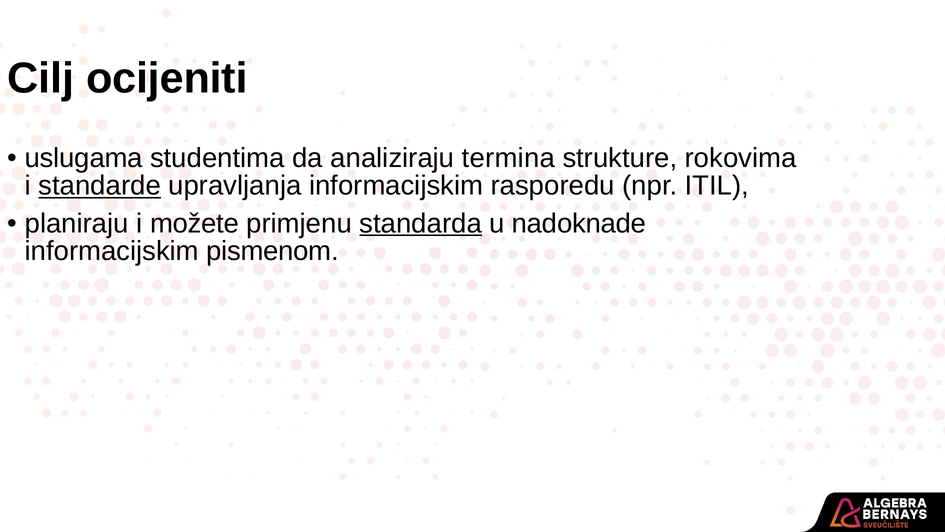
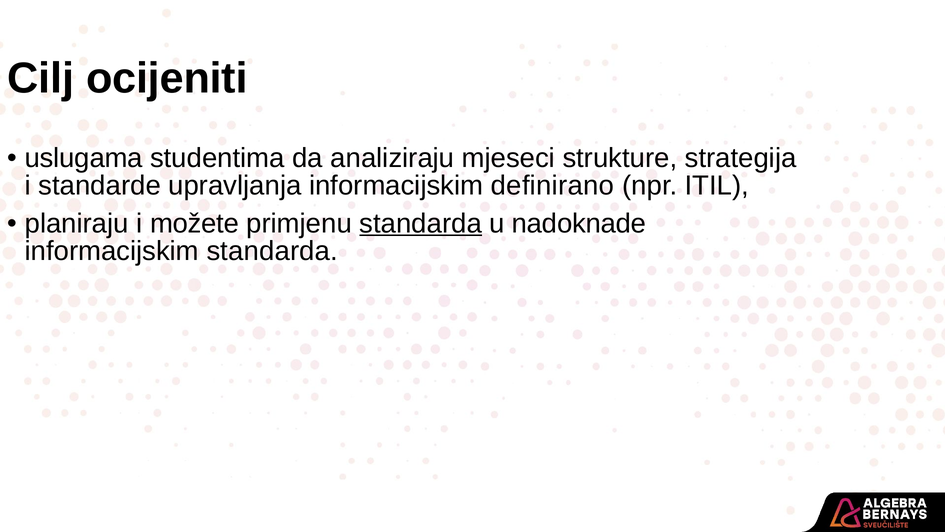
termina: termina -> mjeseci
rokovima: rokovima -> strategija
standarde underline: present -> none
rasporedu: rasporedu -> definirano
informacijskim pismenom: pismenom -> standarda
